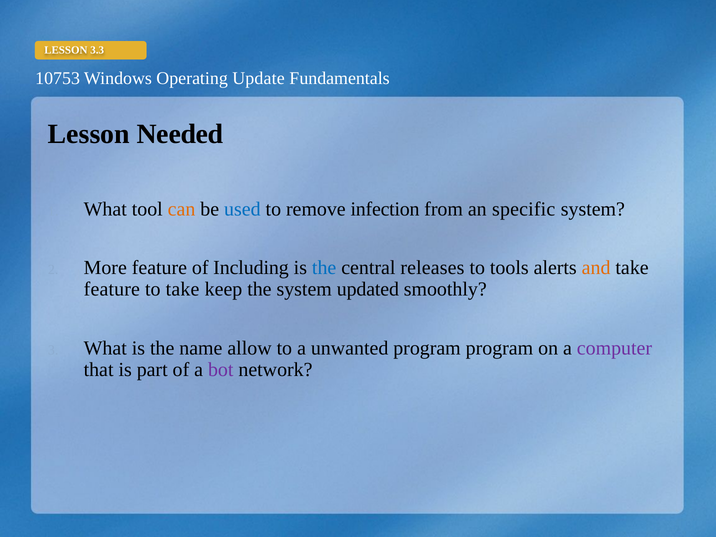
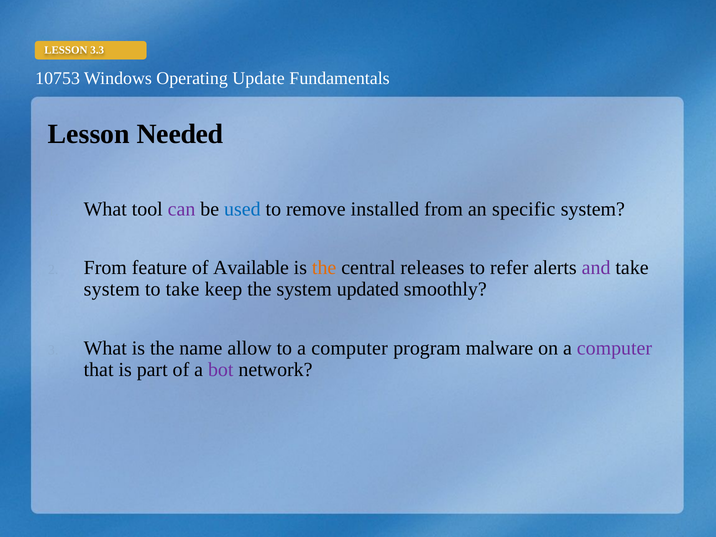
can colour: orange -> purple
infection: infection -> installed
More at (105, 268): More -> From
Including: Including -> Available
the at (324, 268) colour: blue -> orange
tools: tools -> refer
and colour: orange -> purple
feature at (112, 289): feature -> system
to a unwanted: unwanted -> computer
program program: program -> malware
